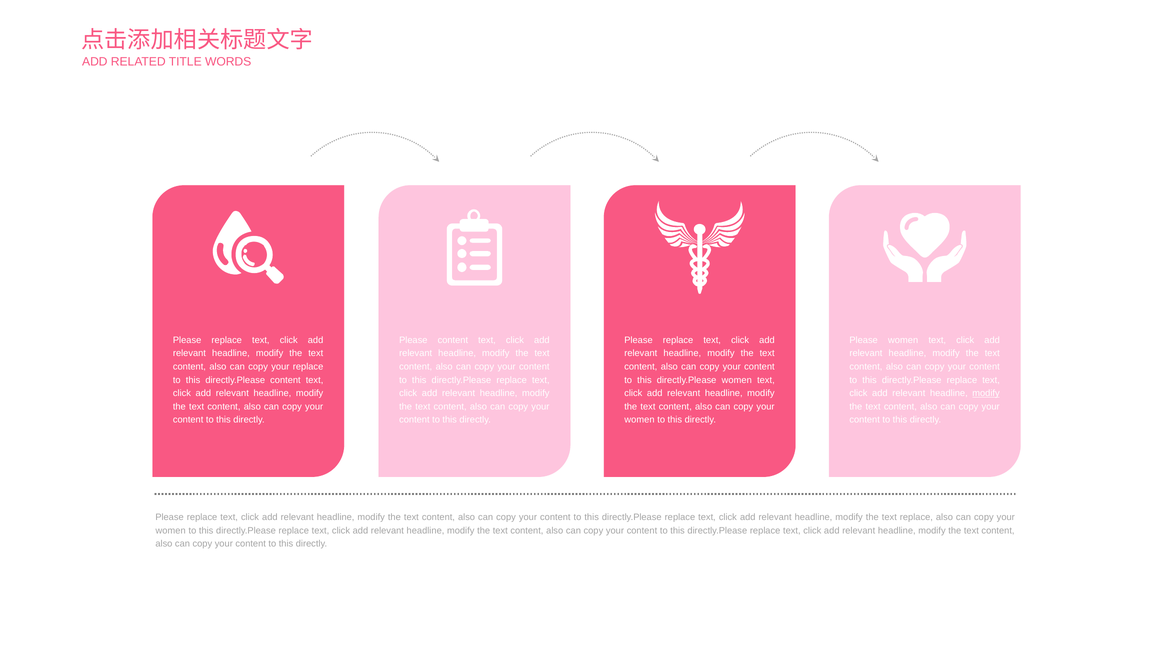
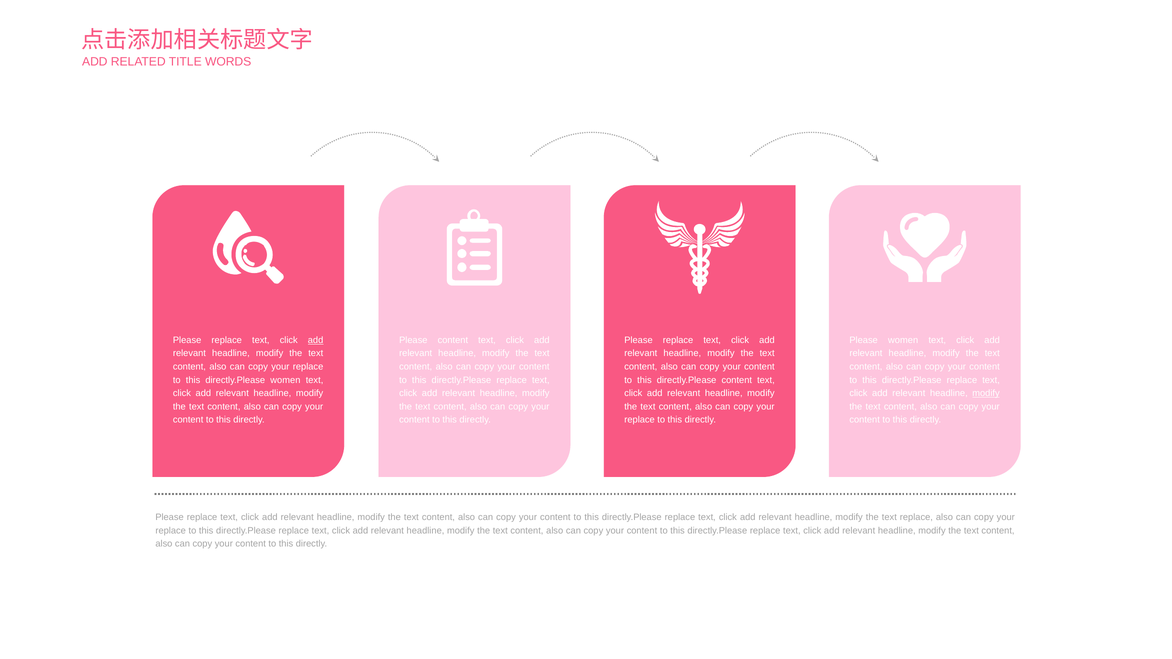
add at (316, 340) underline: none -> present
directly.Please content: content -> women
directly.Please women: women -> content
women at (640, 420): women -> replace
women at (171, 531): women -> replace
